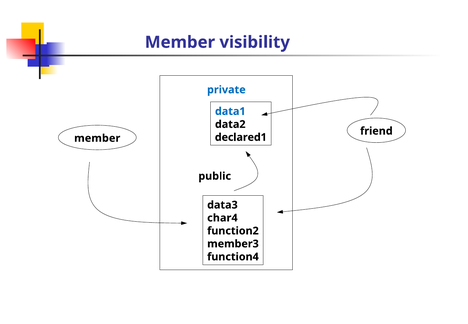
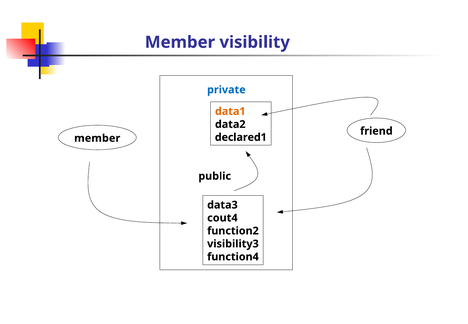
data1 colour: blue -> orange
char4: char4 -> cout4
member3: member3 -> visibility3
